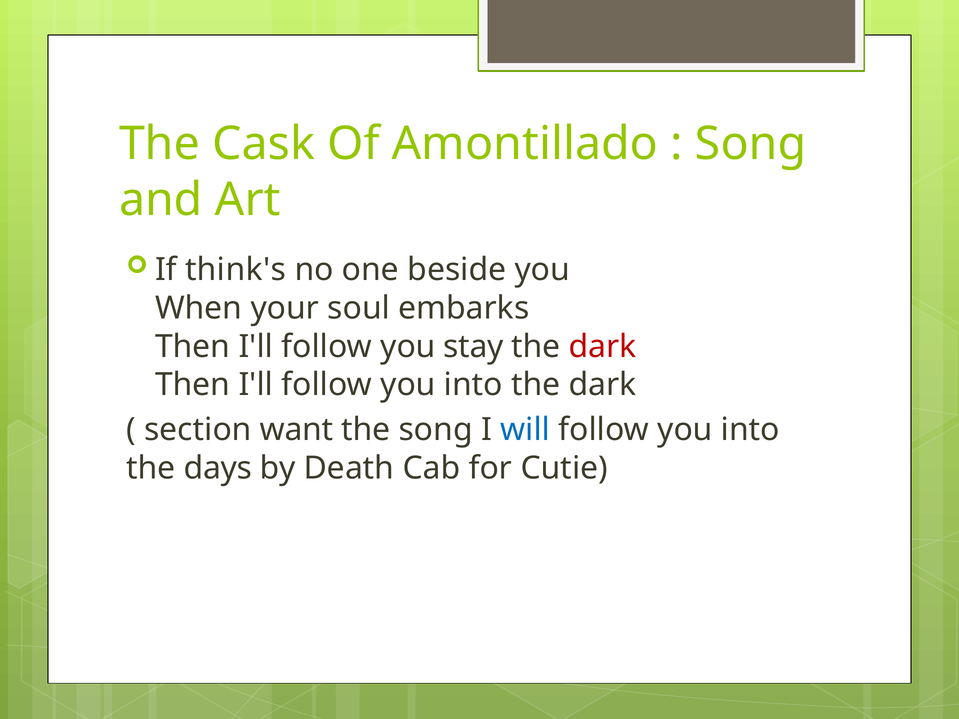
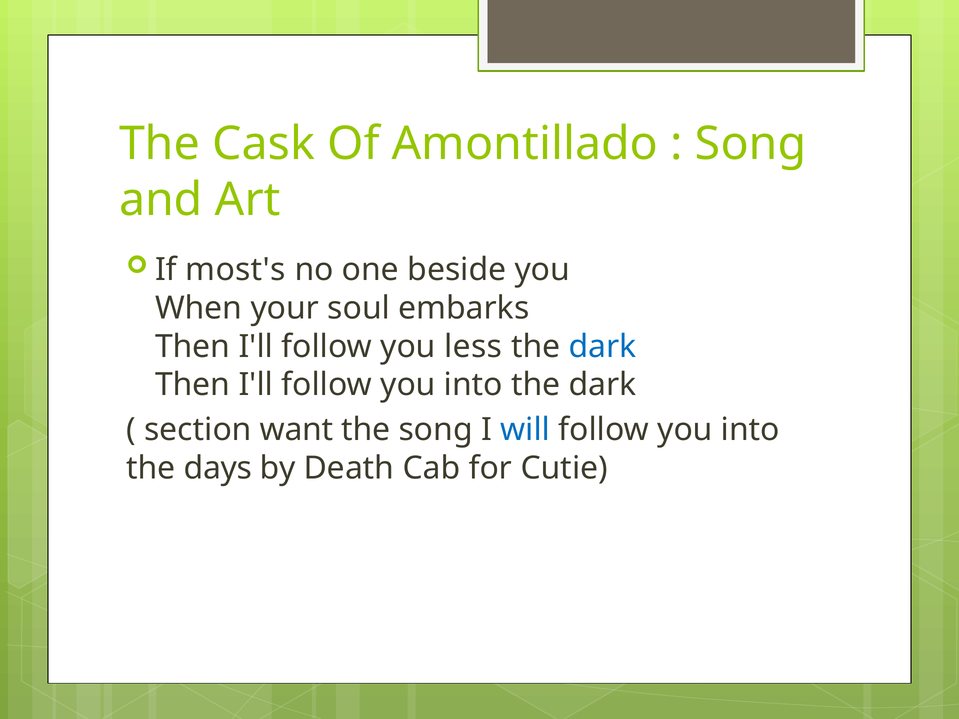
think's: think's -> most's
stay: stay -> less
dark at (603, 347) colour: red -> blue
